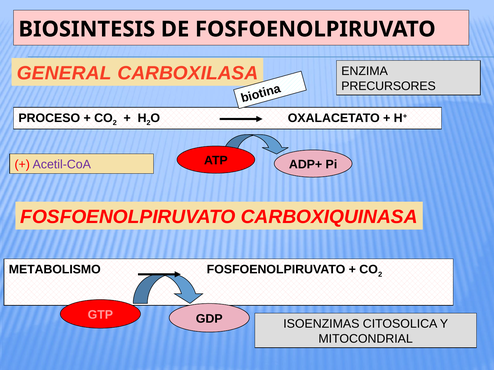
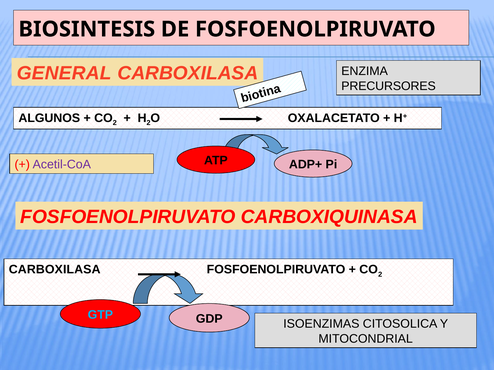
PROCESO: PROCESO -> ALGUNOS
METABOLISMO at (55, 270): METABOLISMO -> CARBOXILASA
GTP colour: pink -> light blue
